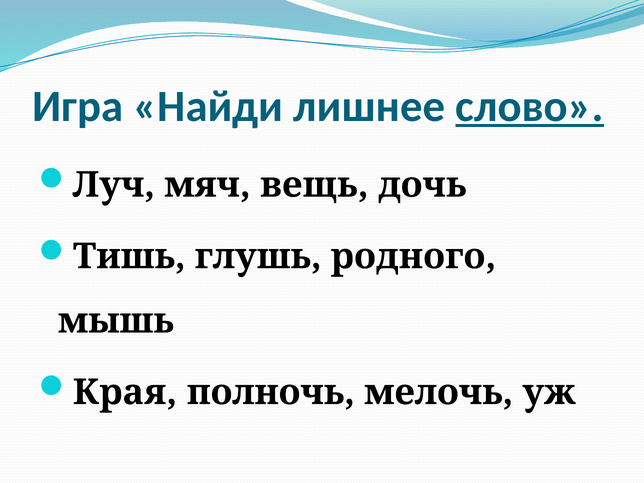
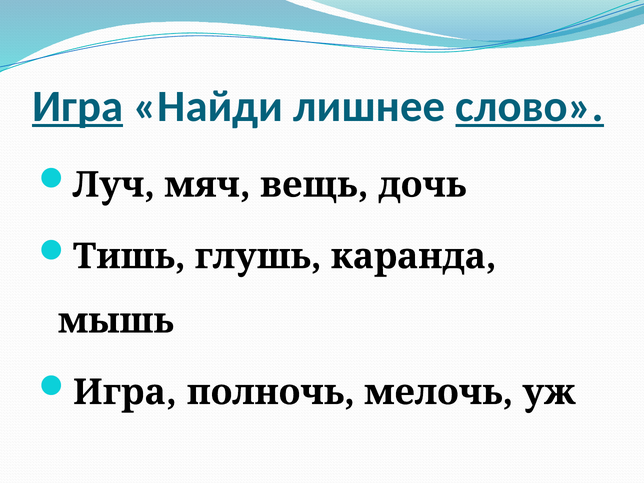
Игра at (78, 106) underline: none -> present
родного: родного -> каранда
Края at (125, 392): Края -> Игра
